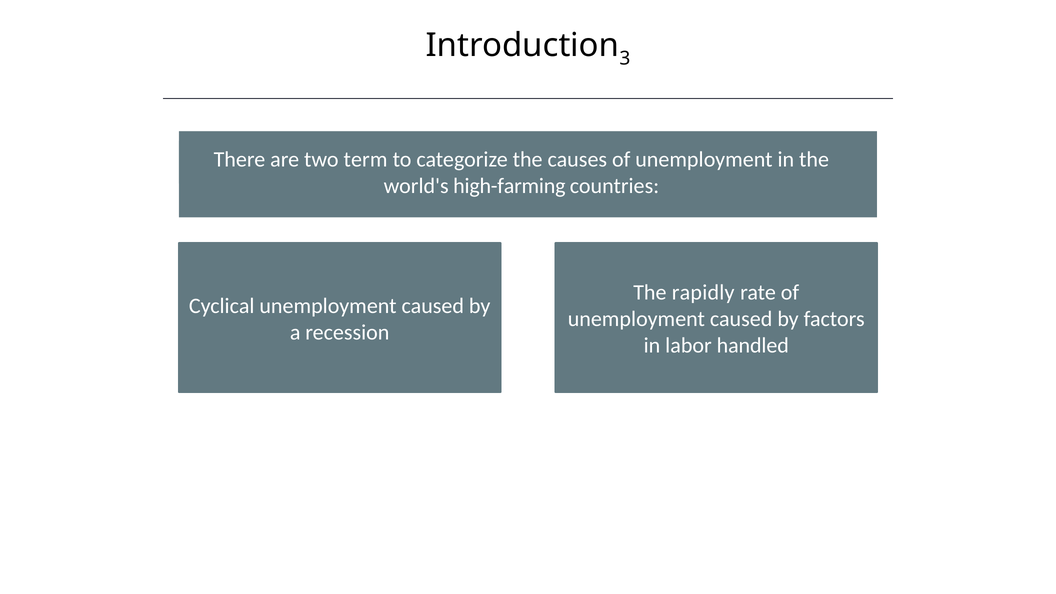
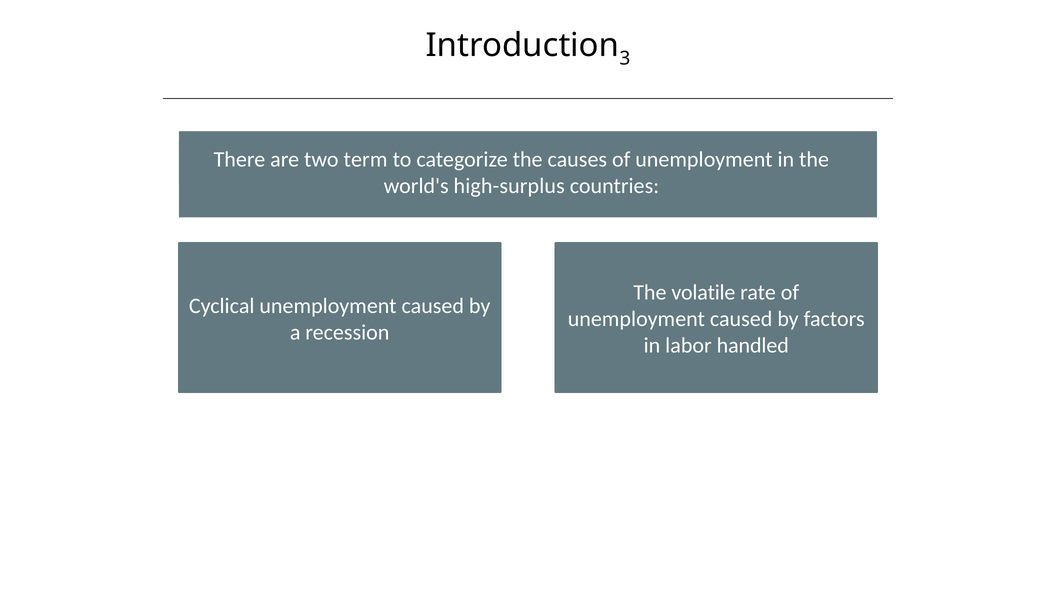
high-farming: high-farming -> high-surplus
rapidly: rapidly -> volatile
